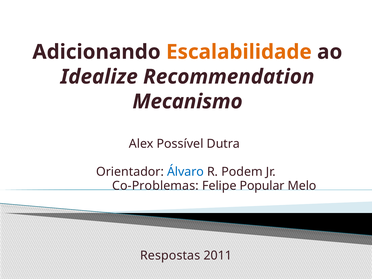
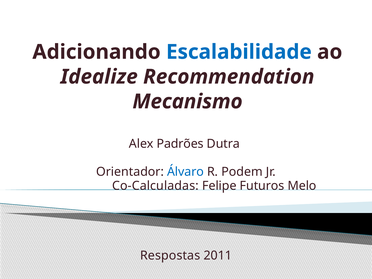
Escalabilidade colour: orange -> blue
Possível: Possível -> Padrões
Co-Problemas: Co-Problemas -> Co-Calculadas
Popular: Popular -> Futuros
